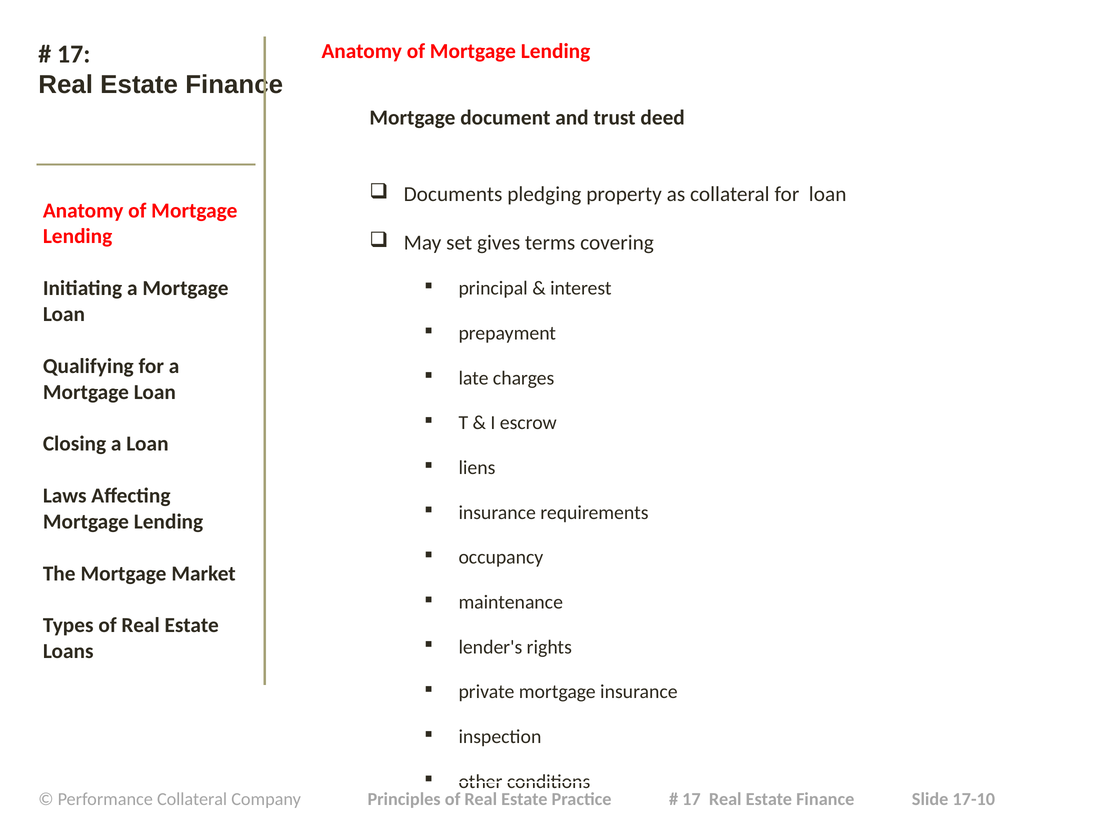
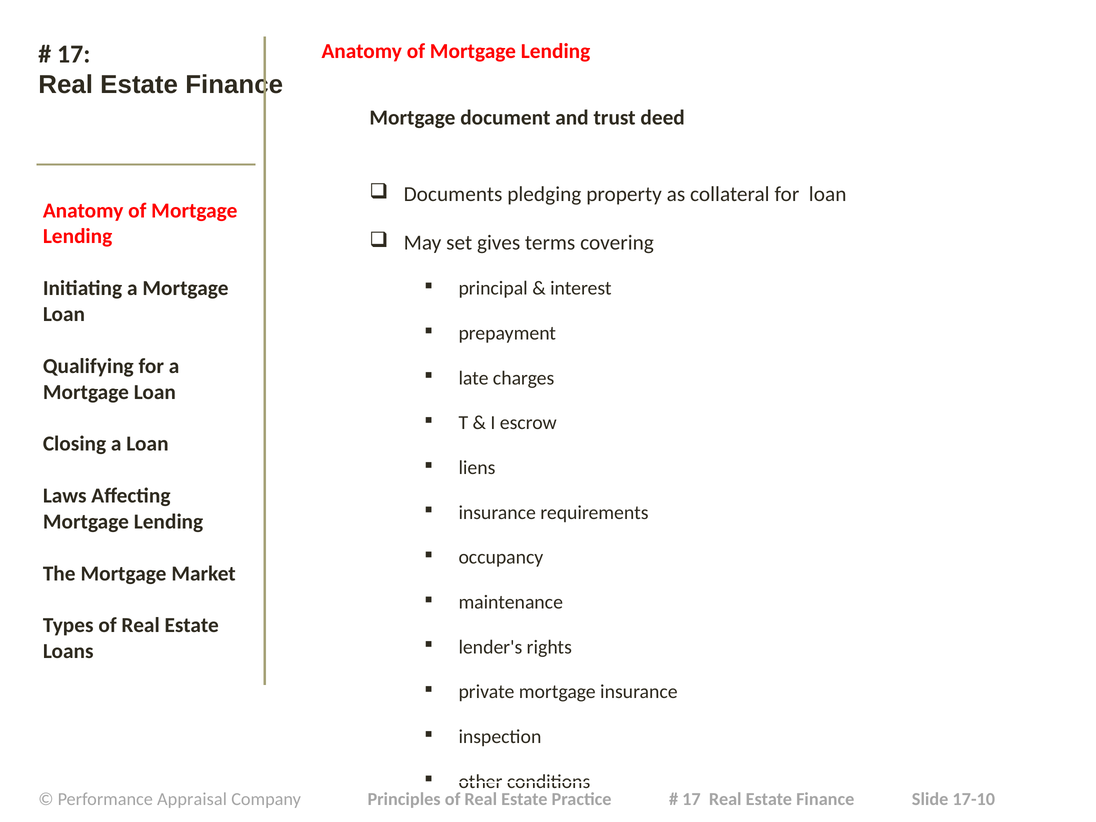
Performance Collateral: Collateral -> Appraisal
